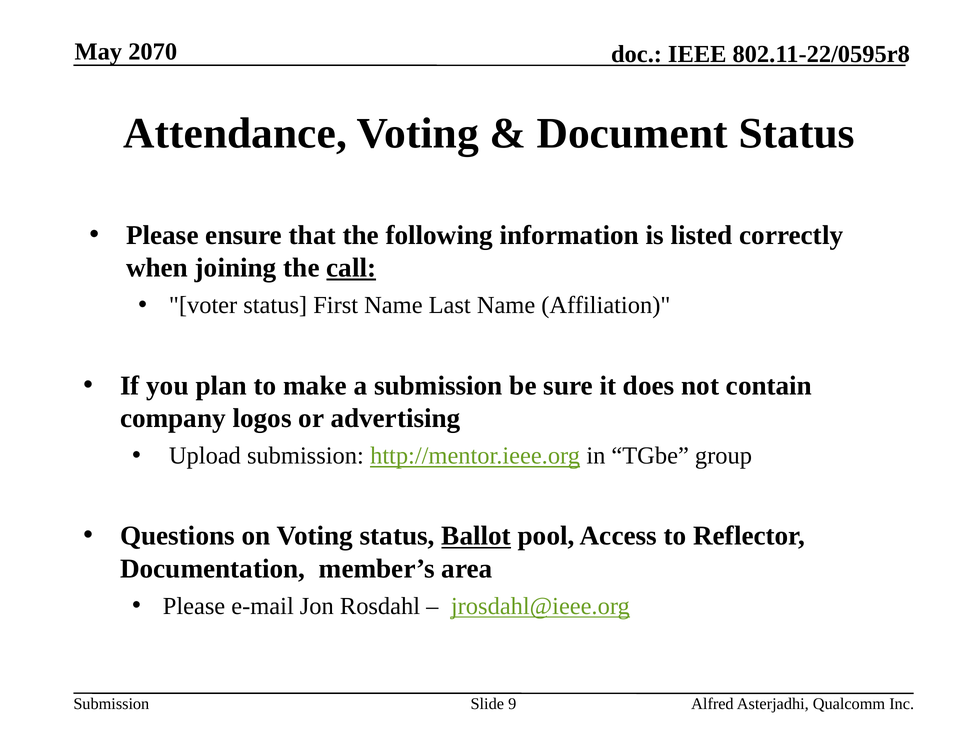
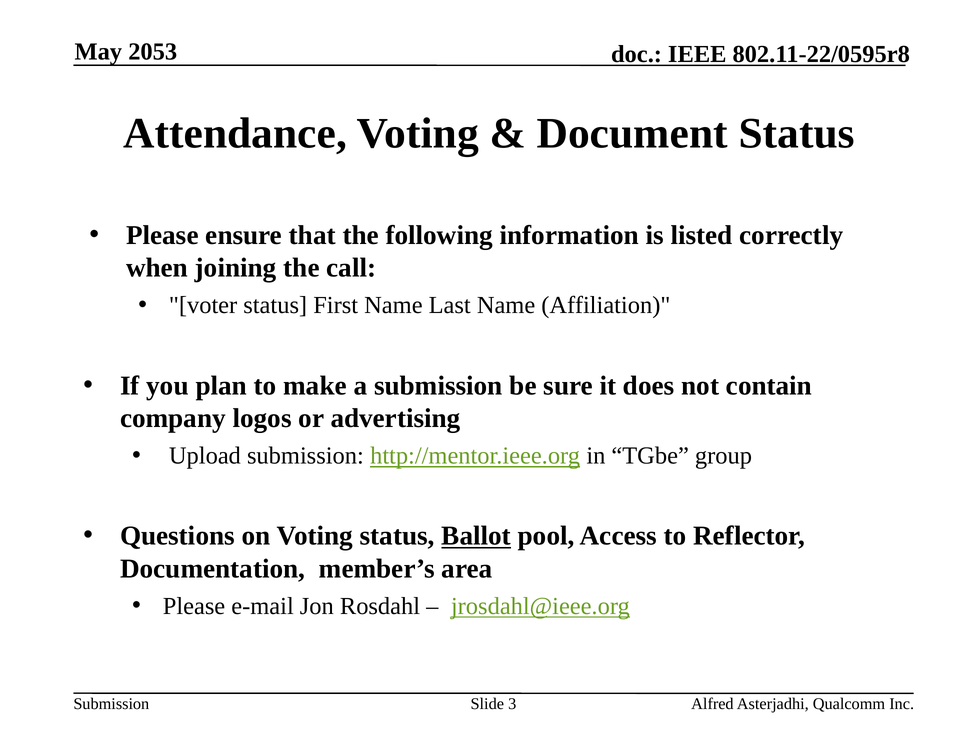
2070: 2070 -> 2053
call underline: present -> none
9: 9 -> 3
